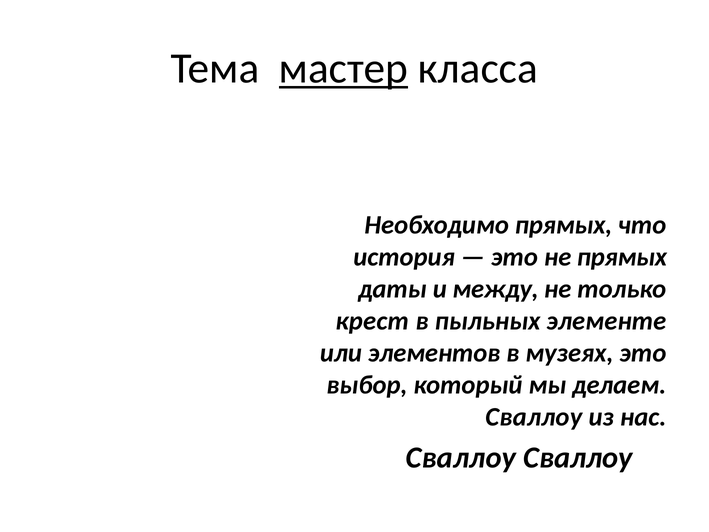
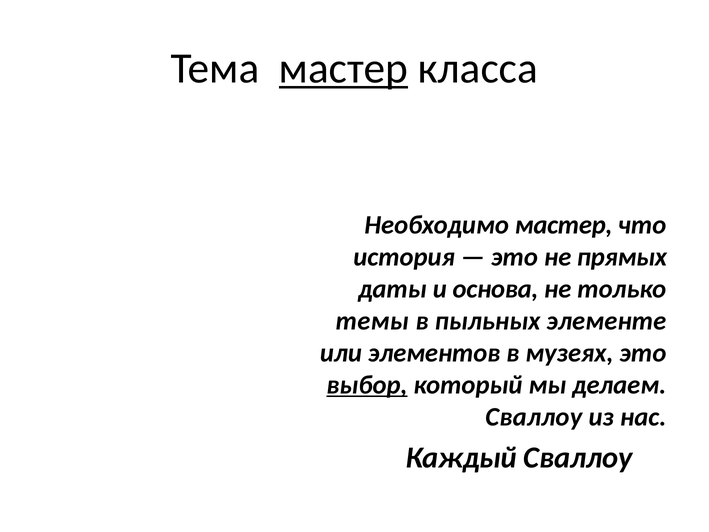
Необходимо прямых: прямых -> мастер
между: между -> основа
крест: крест -> темы
выбор underline: none -> present
Сваллоу at (461, 458): Сваллоу -> Каждый
